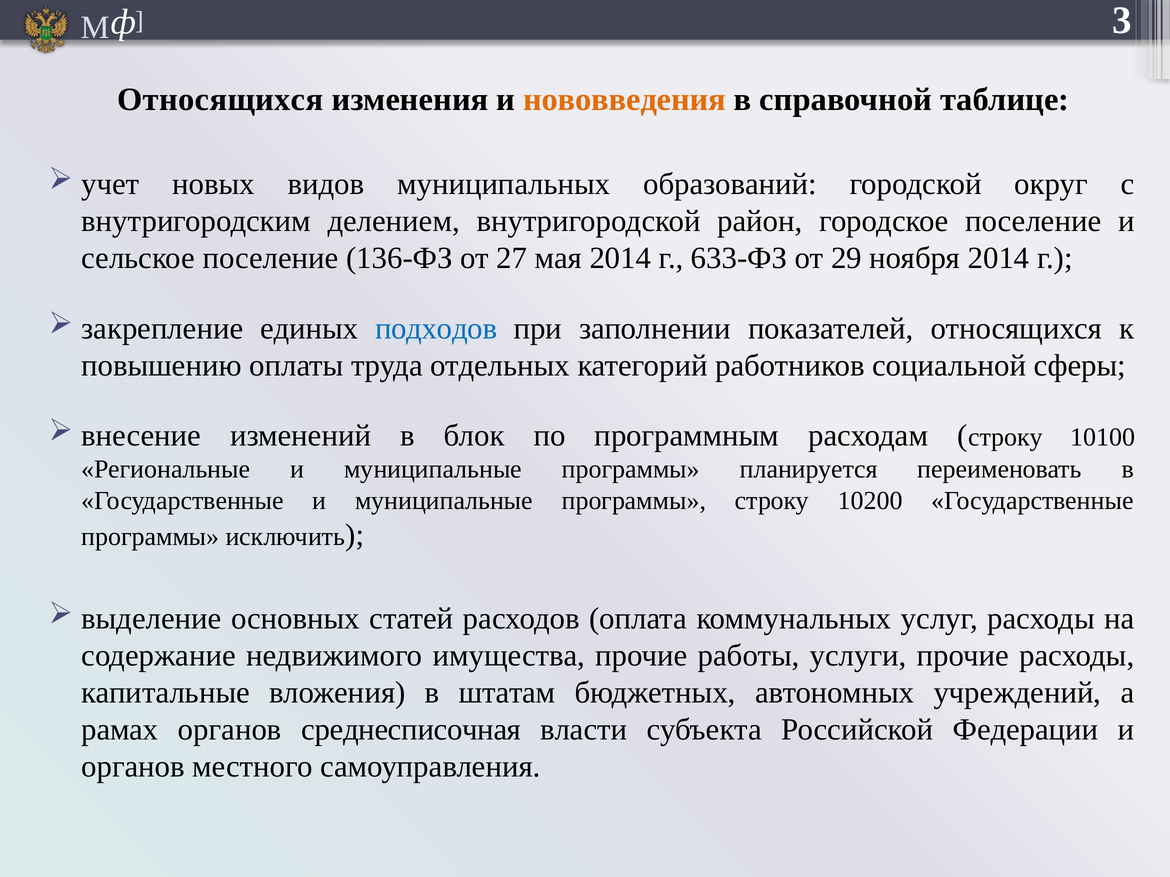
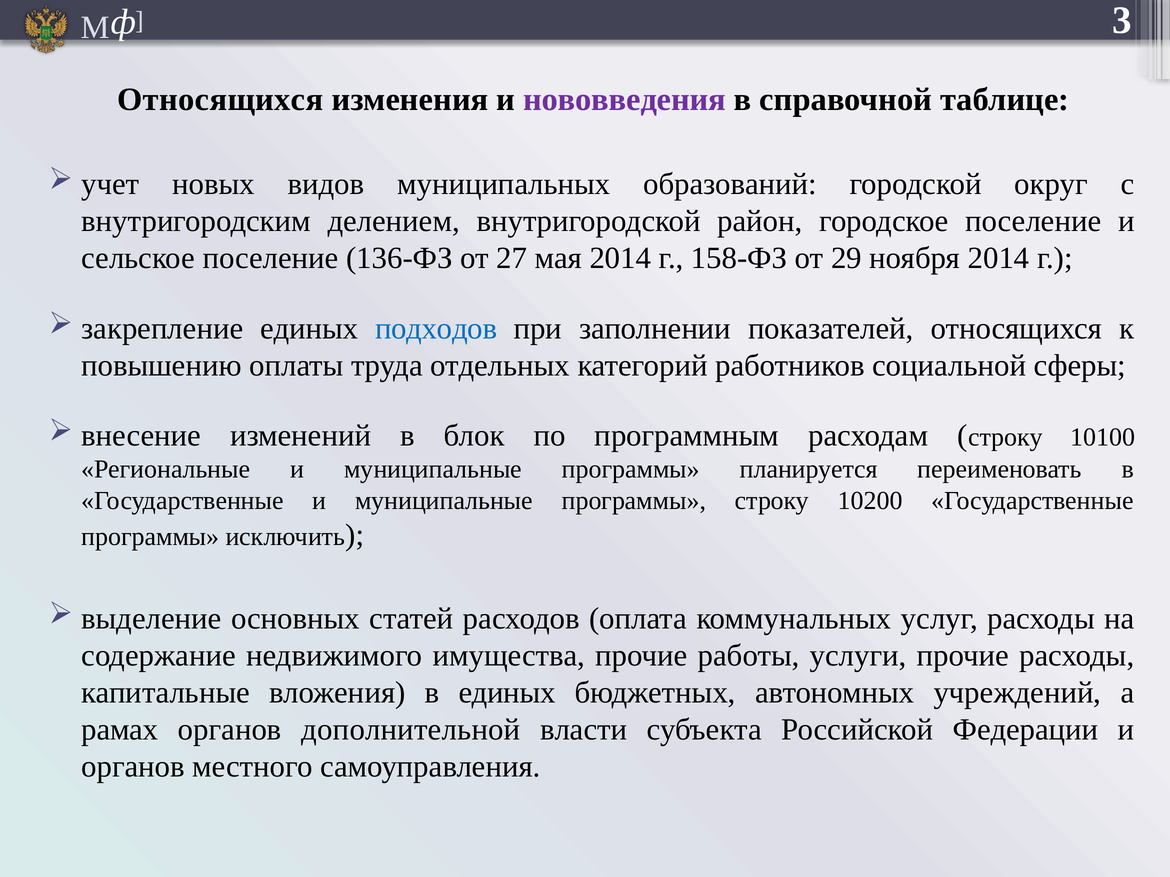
нововведения colour: orange -> purple
633-ФЗ: 633-ФЗ -> 158-ФЗ
в штатам: штатам -> единых
среднесписочная: среднесписочная -> дополнительной
